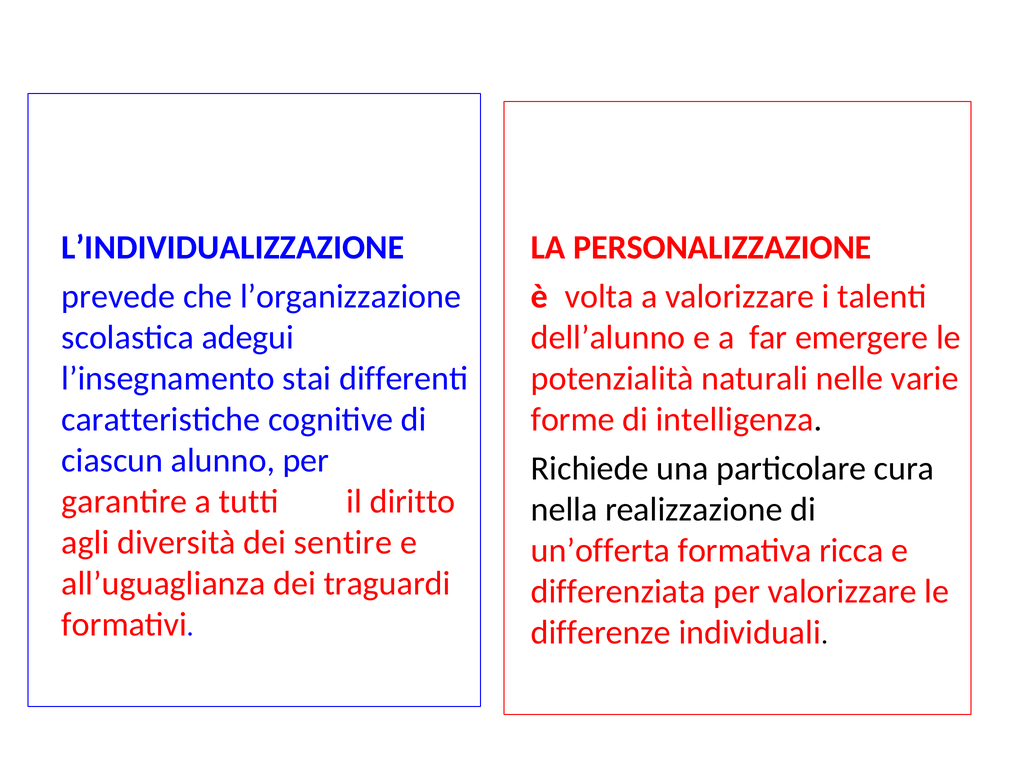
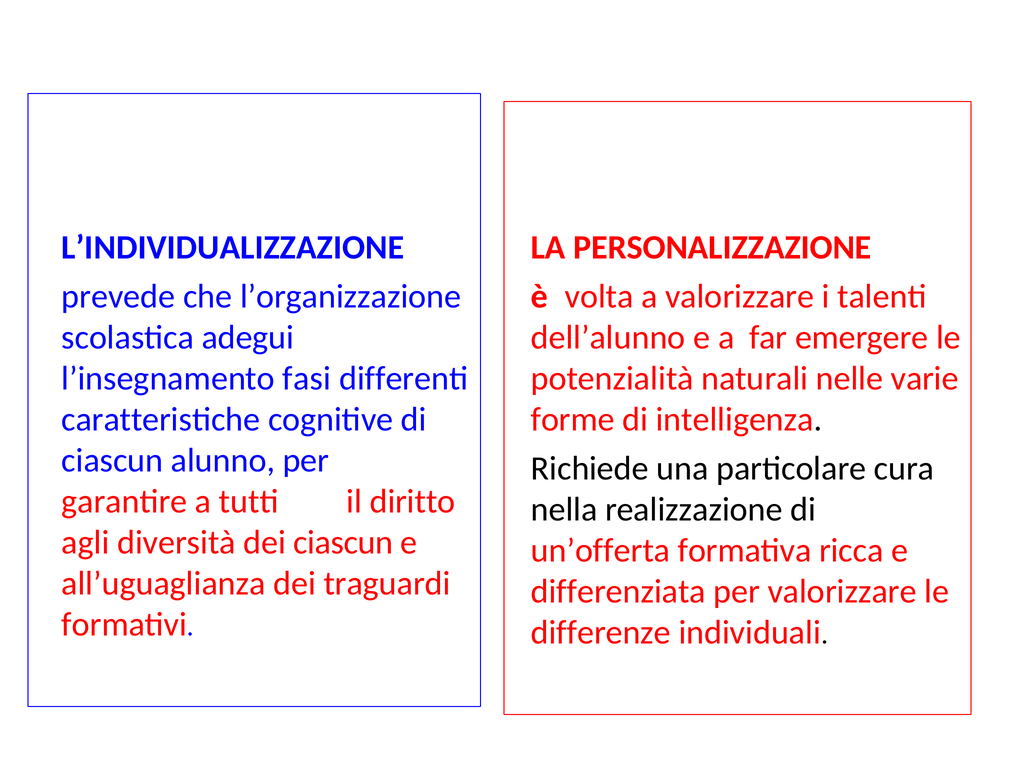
stai: stai -> fasi
dei sentire: sentire -> ciascun
